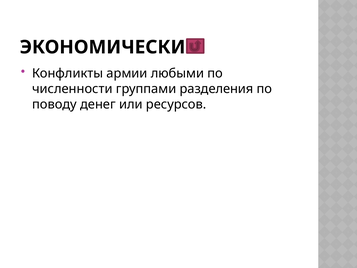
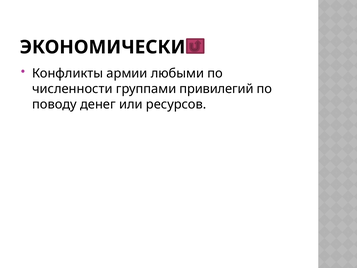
разделения: разделения -> привилегий
